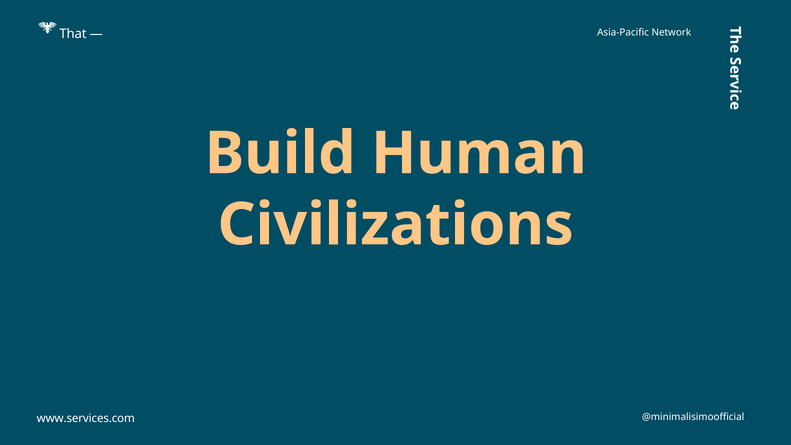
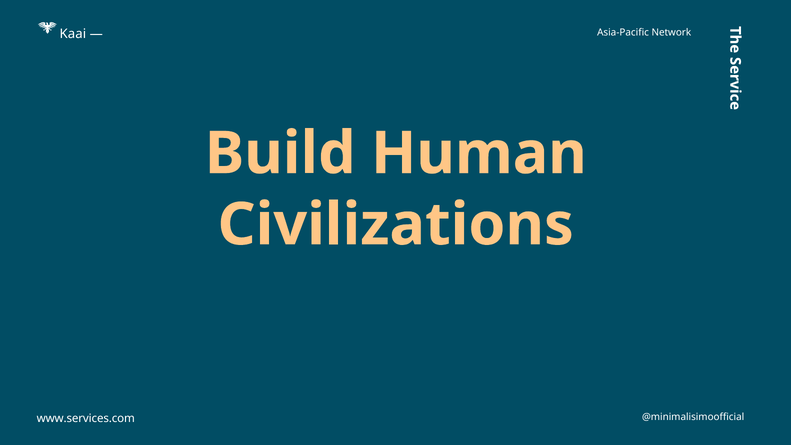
That: That -> Kaai
